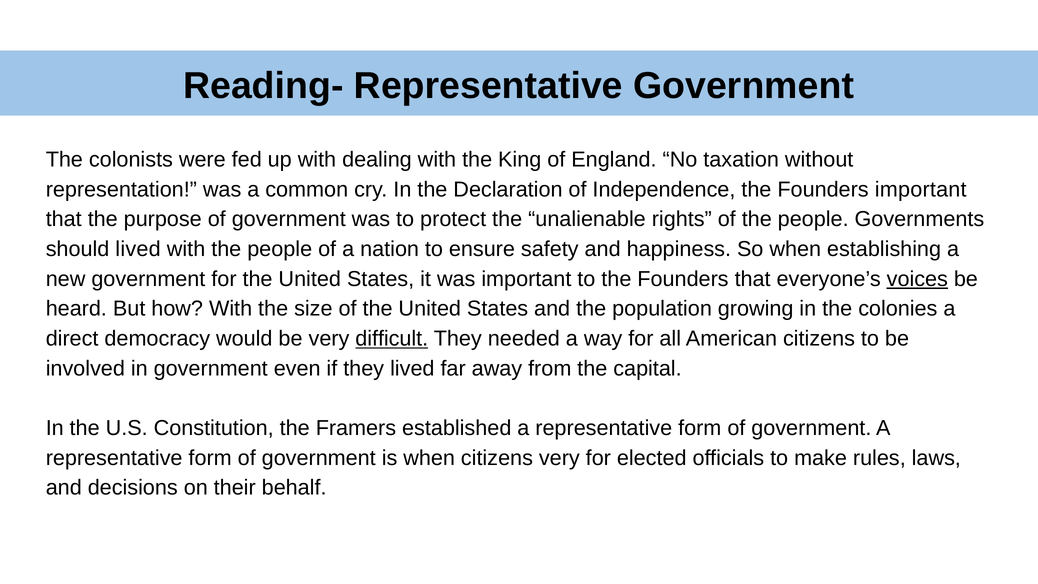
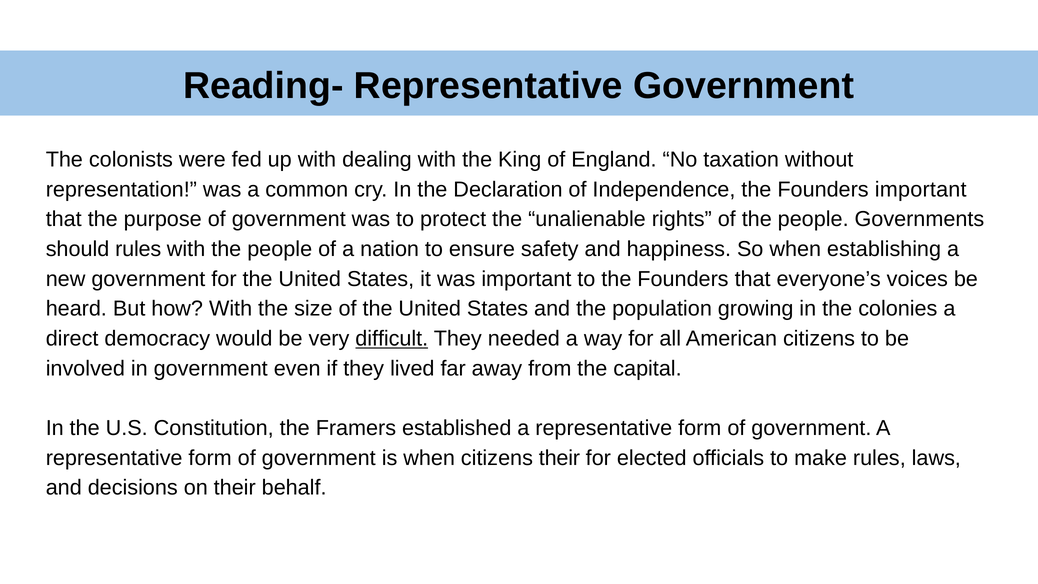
should lived: lived -> rules
voices underline: present -> none
citizens very: very -> their
